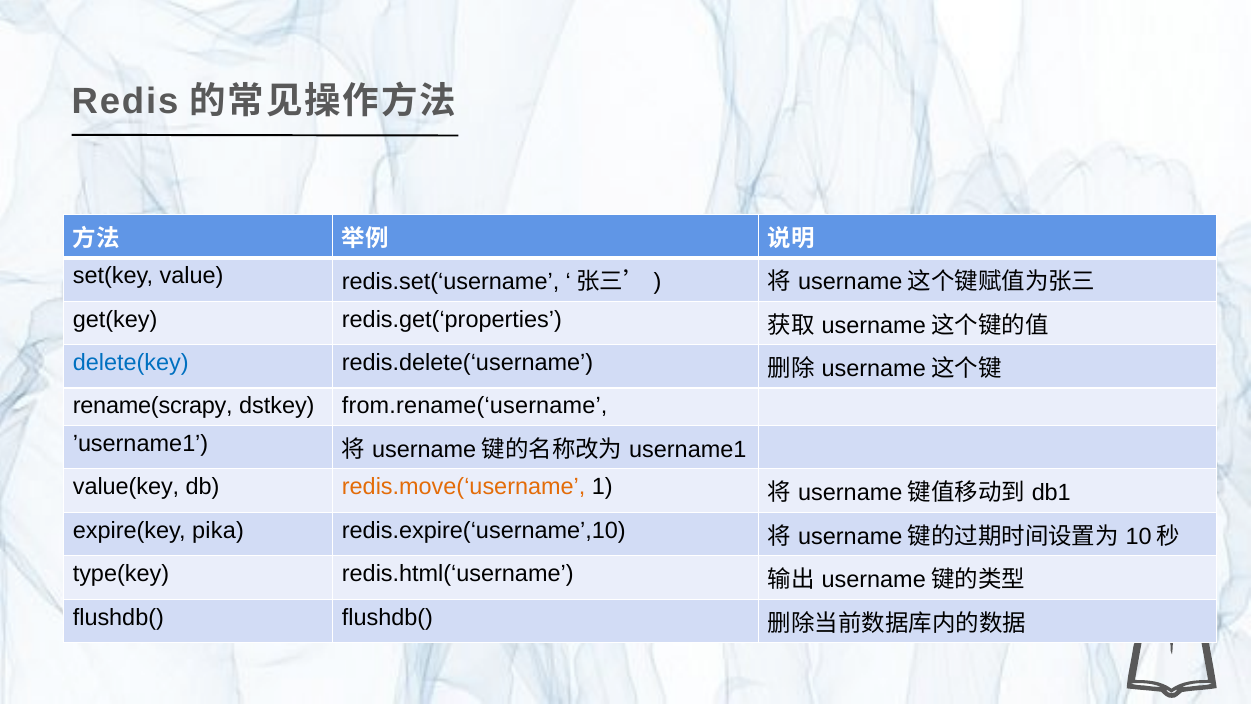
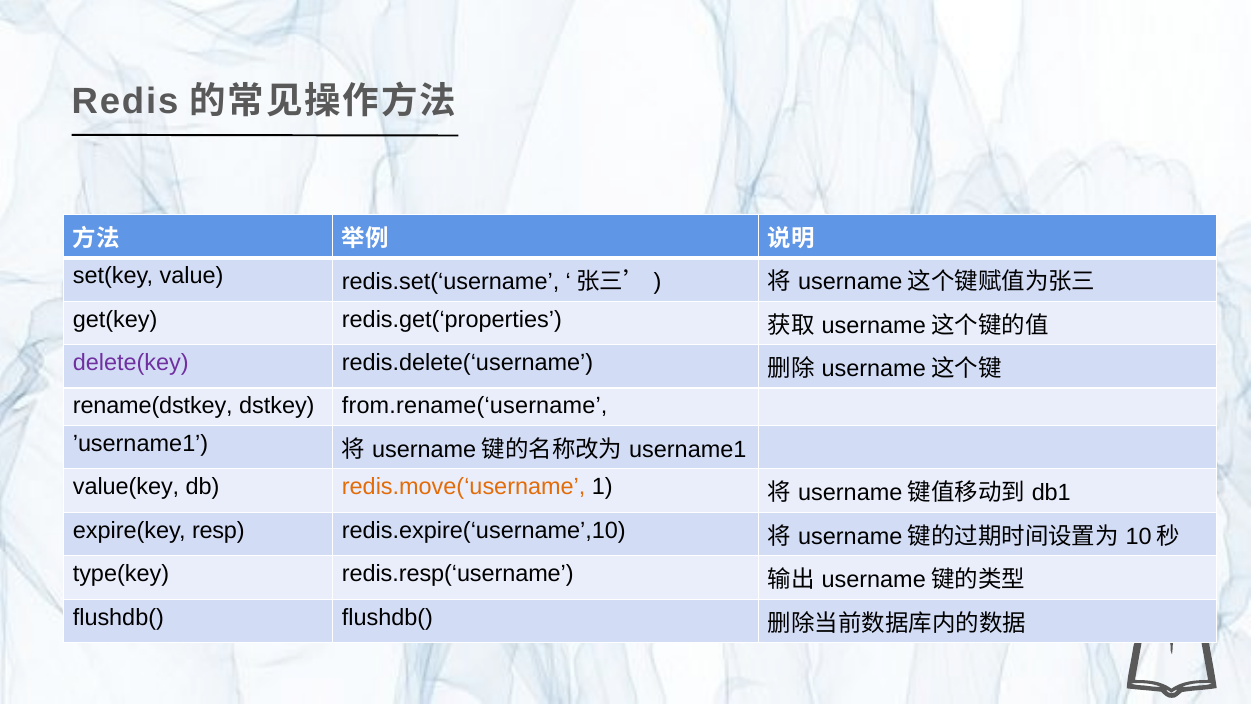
delete(key colour: blue -> purple
rename(scrapy: rename(scrapy -> rename(dstkey
pika: pika -> resp
redis.html(‘username: redis.html(‘username -> redis.resp(‘username
